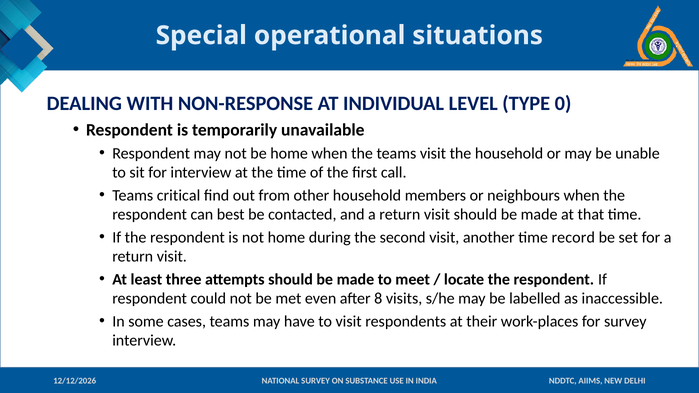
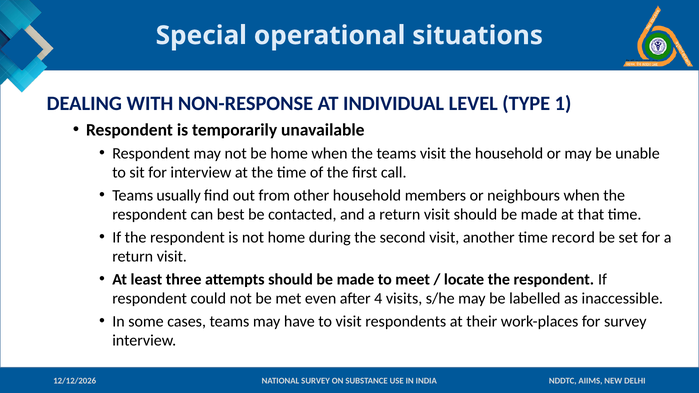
0: 0 -> 1
critical: critical -> usually
8: 8 -> 4
